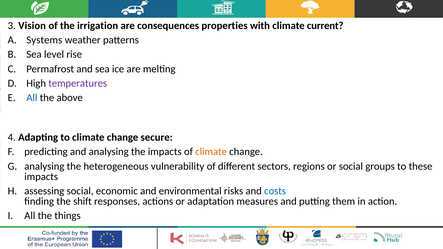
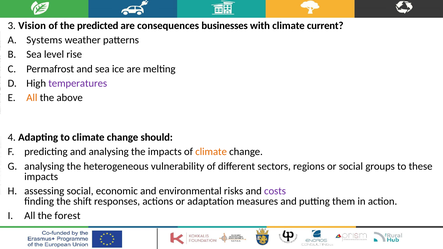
irrigation: irrigation -> predicted
properties: properties -> businesses
All at (32, 98) colour: blue -> orange
secure: secure -> should
costs colour: blue -> purple
things: things -> forest
